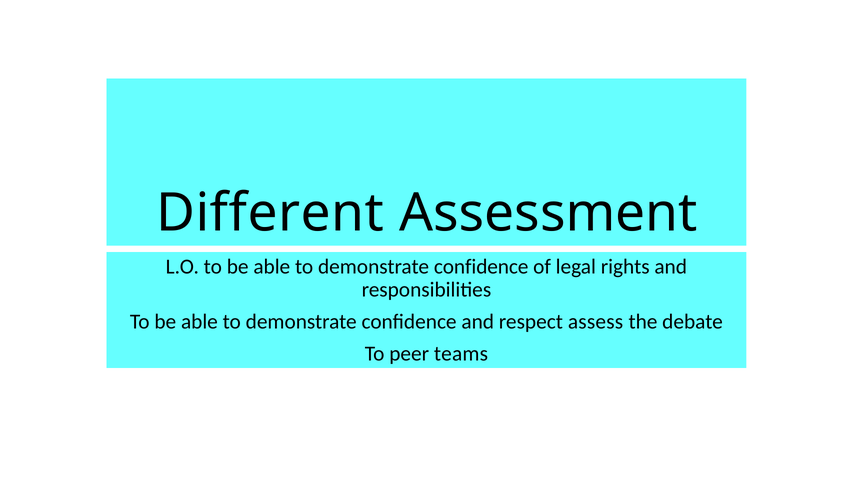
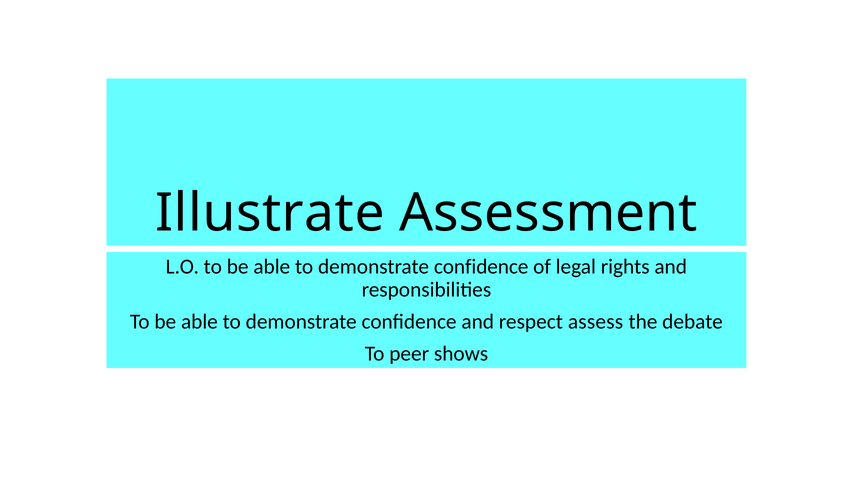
Different: Different -> Illustrate
teams: teams -> shows
